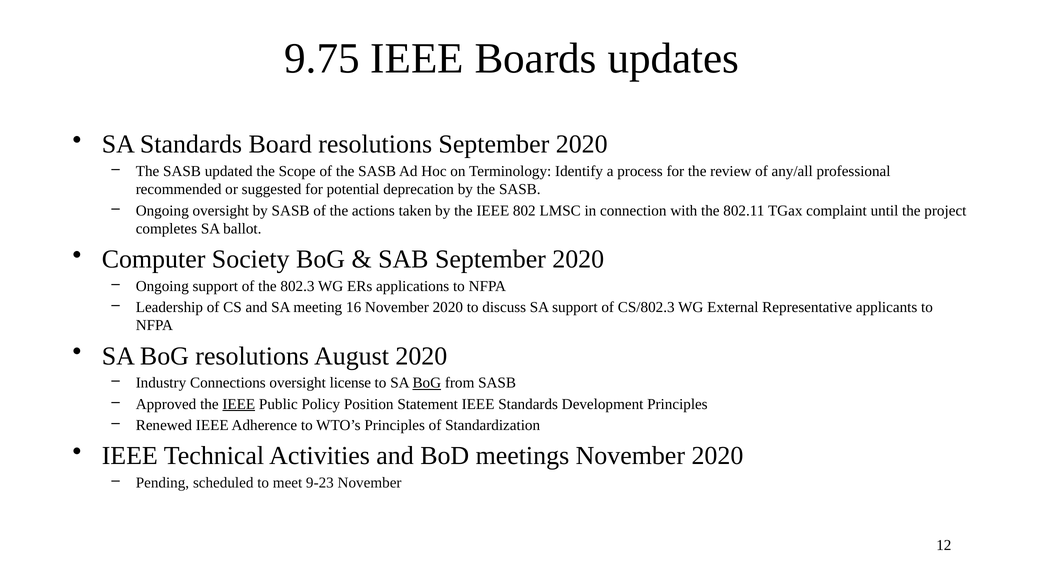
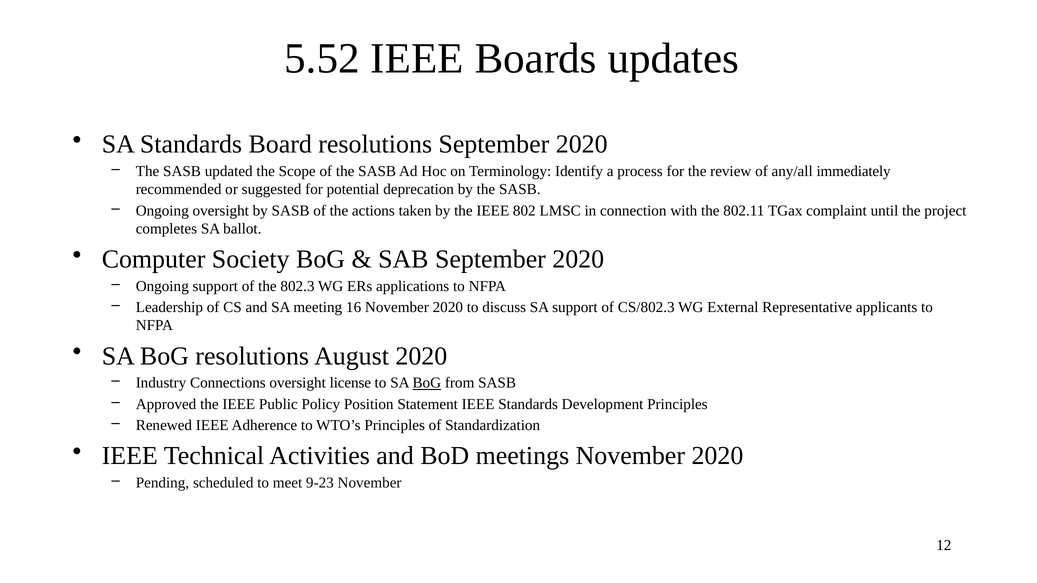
9.75: 9.75 -> 5.52
professional: professional -> immediately
IEEE at (239, 404) underline: present -> none
